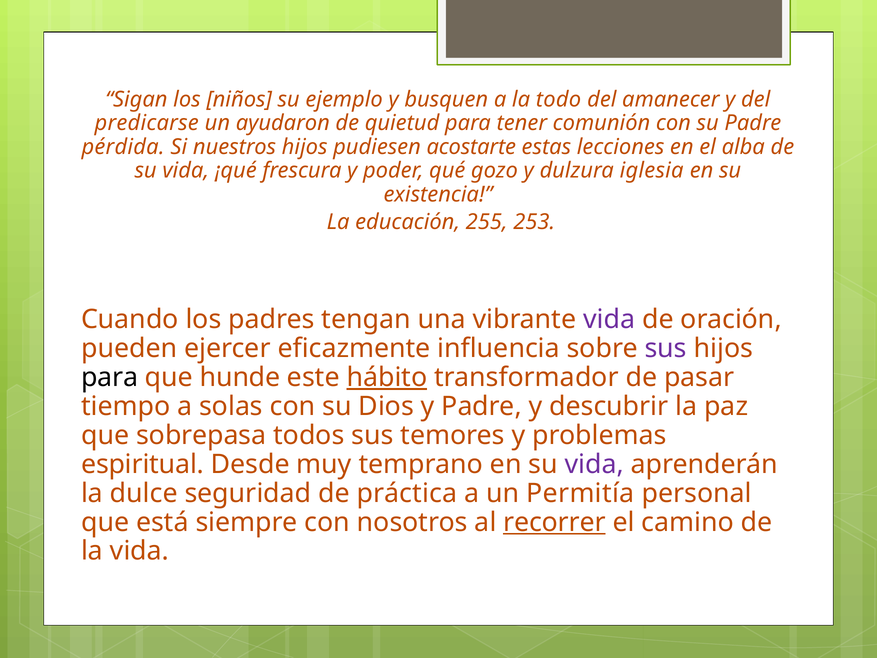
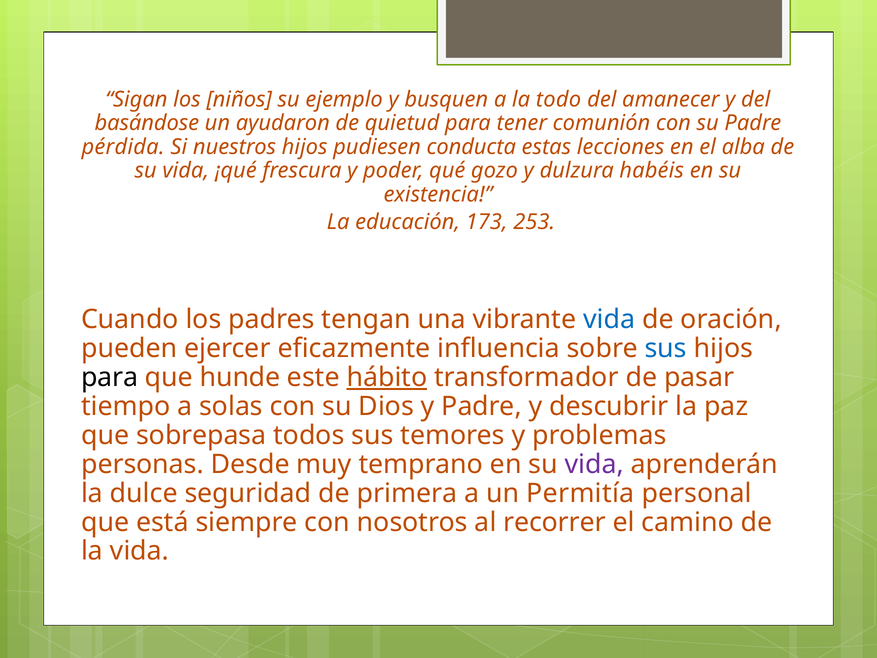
predicarse: predicarse -> basándose
acostarte: acostarte -> conducta
iglesia: iglesia -> habéis
255: 255 -> 173
vida at (609, 319) colour: purple -> blue
sus at (666, 348) colour: purple -> blue
espiritual: espiritual -> personas
práctica: práctica -> primera
recorrer underline: present -> none
